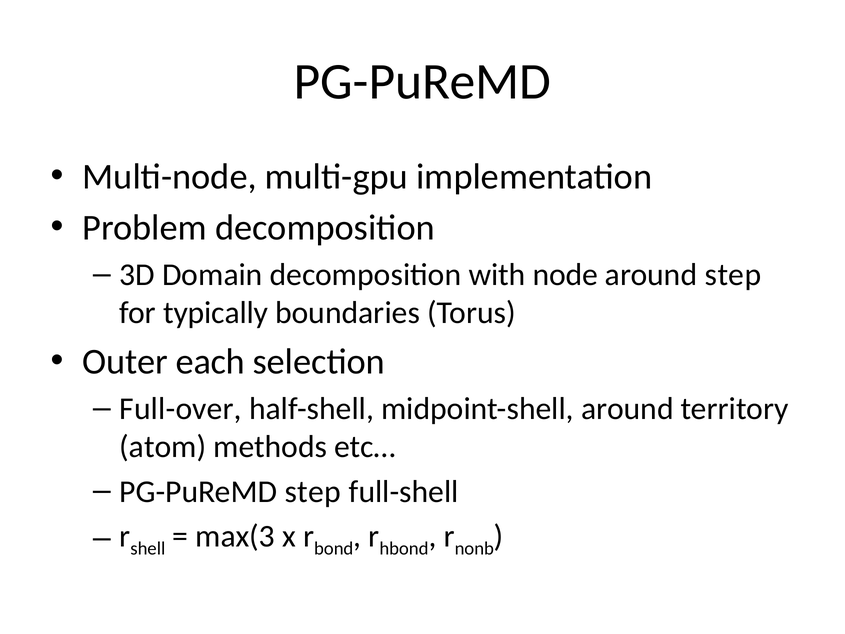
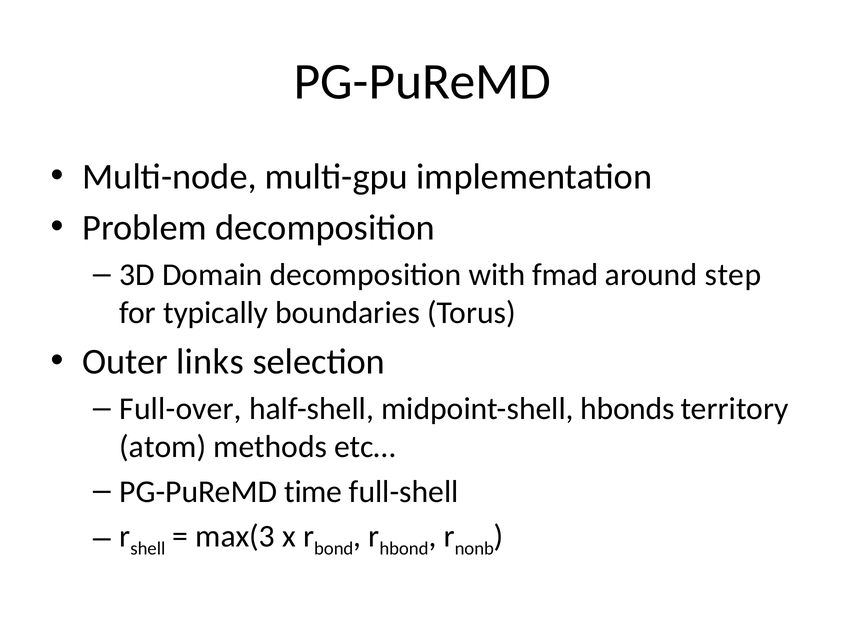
node: node -> fmad
each: each -> links
midpoint-shell around: around -> hbonds
PG-PuReMD step: step -> time
